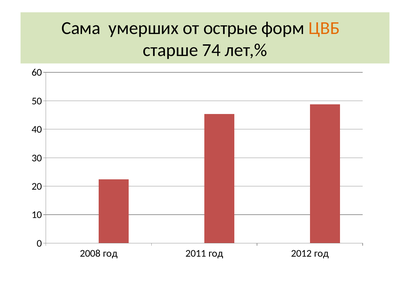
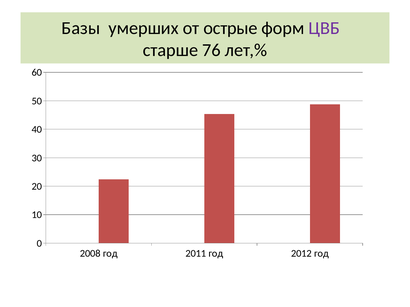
Сама: Сама -> Базы
ЦВБ colour: orange -> purple
74: 74 -> 76
